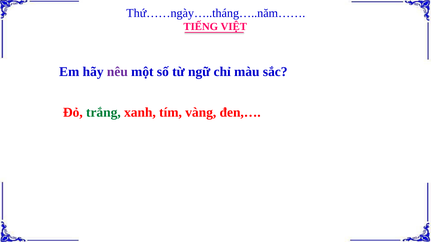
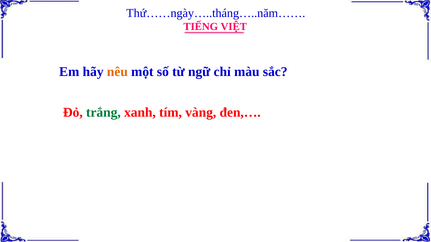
nêu colour: purple -> orange
